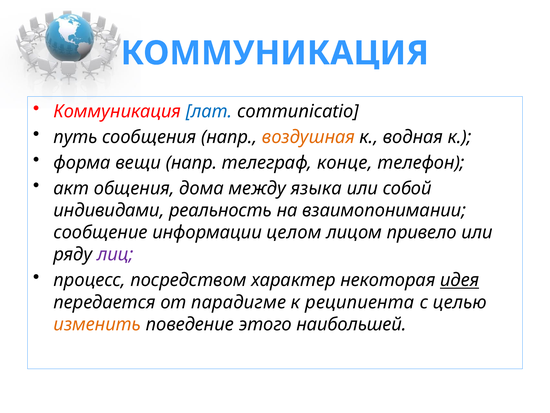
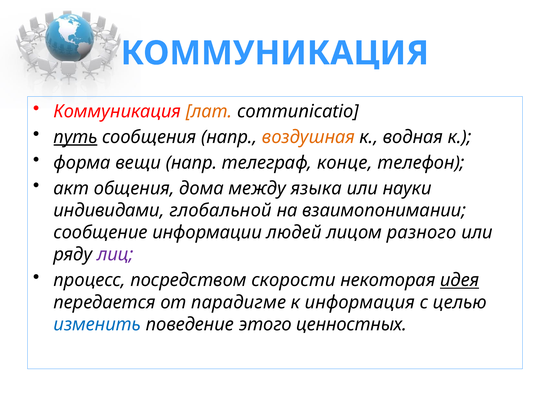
лат colour: blue -> orange
путь underline: none -> present
собой: собой -> науки
реальность: реальность -> глобальной
целом: целом -> людей
привело: привело -> разного
характер: характер -> скорости
реципиента: реципиента -> информация
изменить colour: orange -> blue
наибольшей: наибольшей -> ценностных
